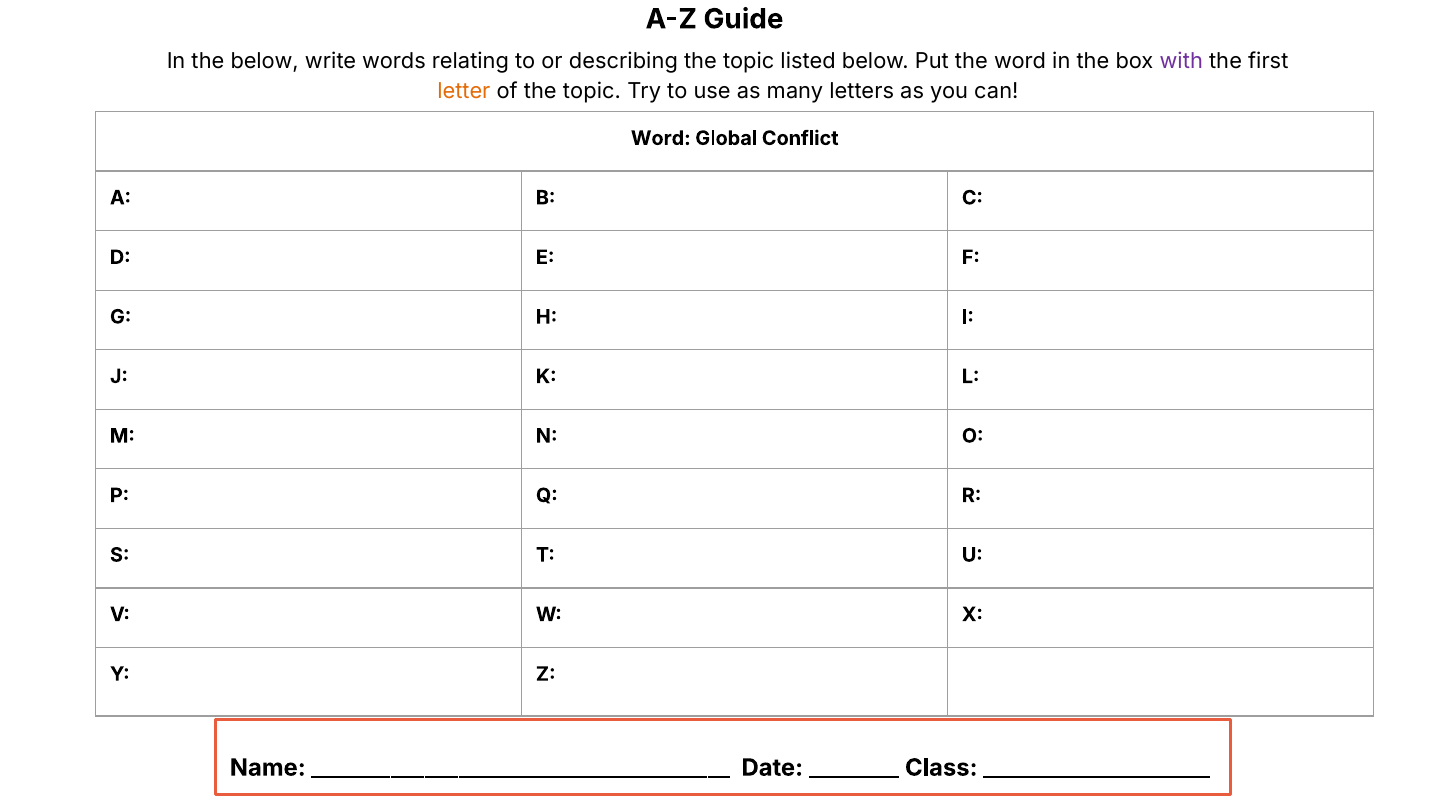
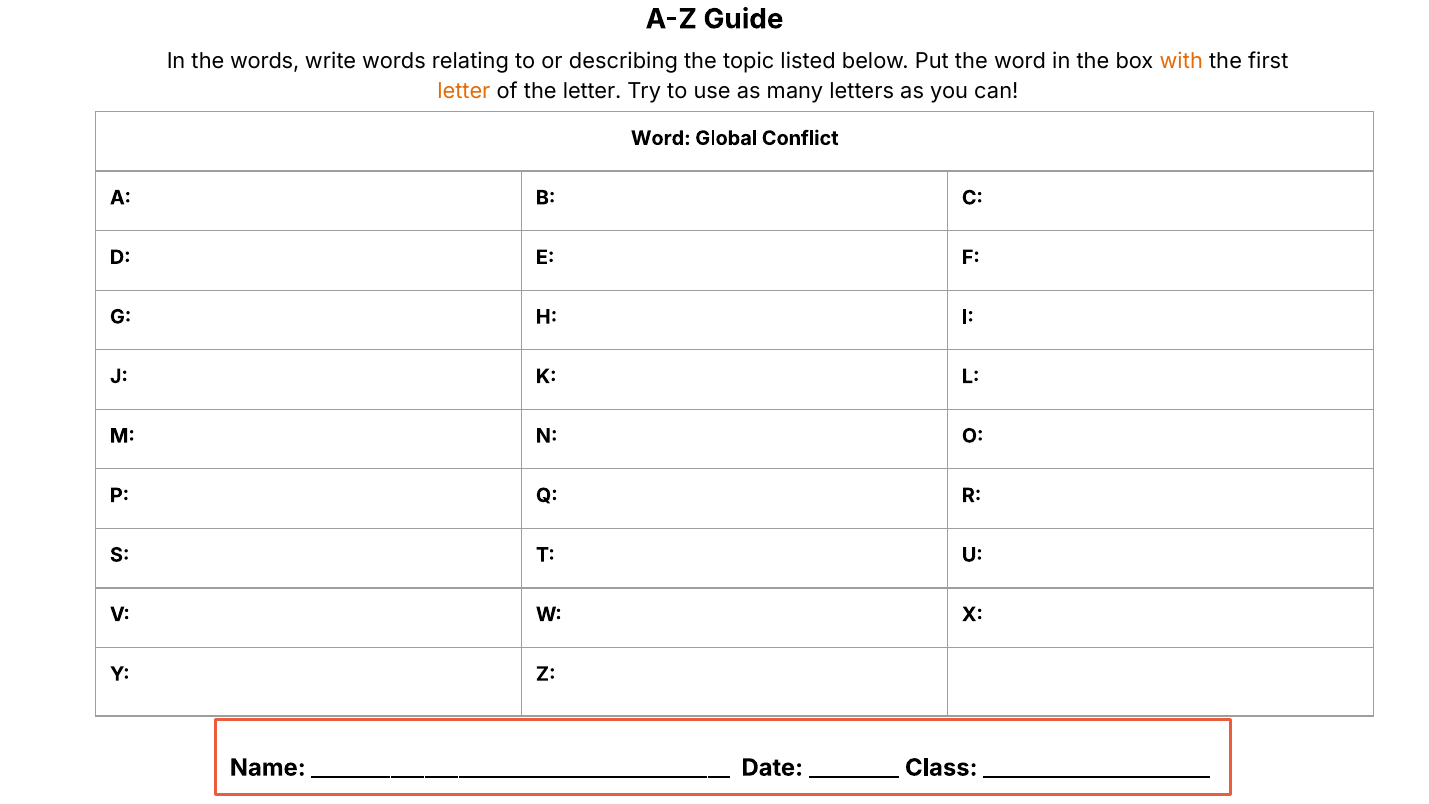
the below: below -> words
with colour: purple -> orange
of the topic: topic -> letter
